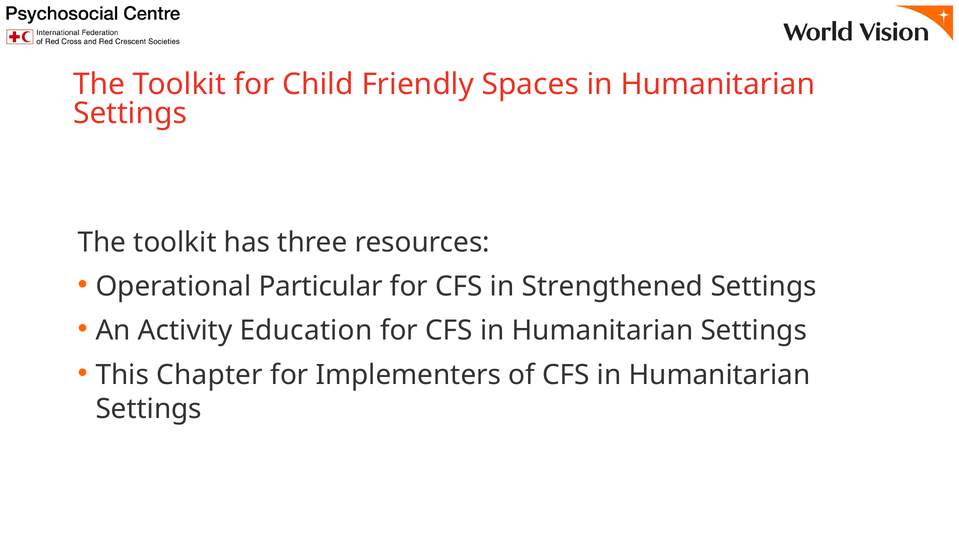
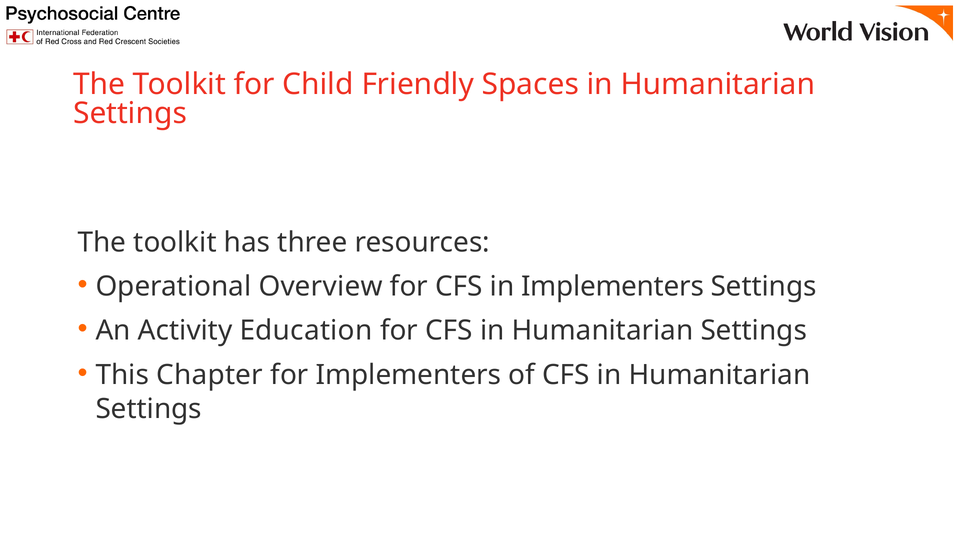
Particular: Particular -> Overview
in Strengthened: Strengthened -> Implementers
